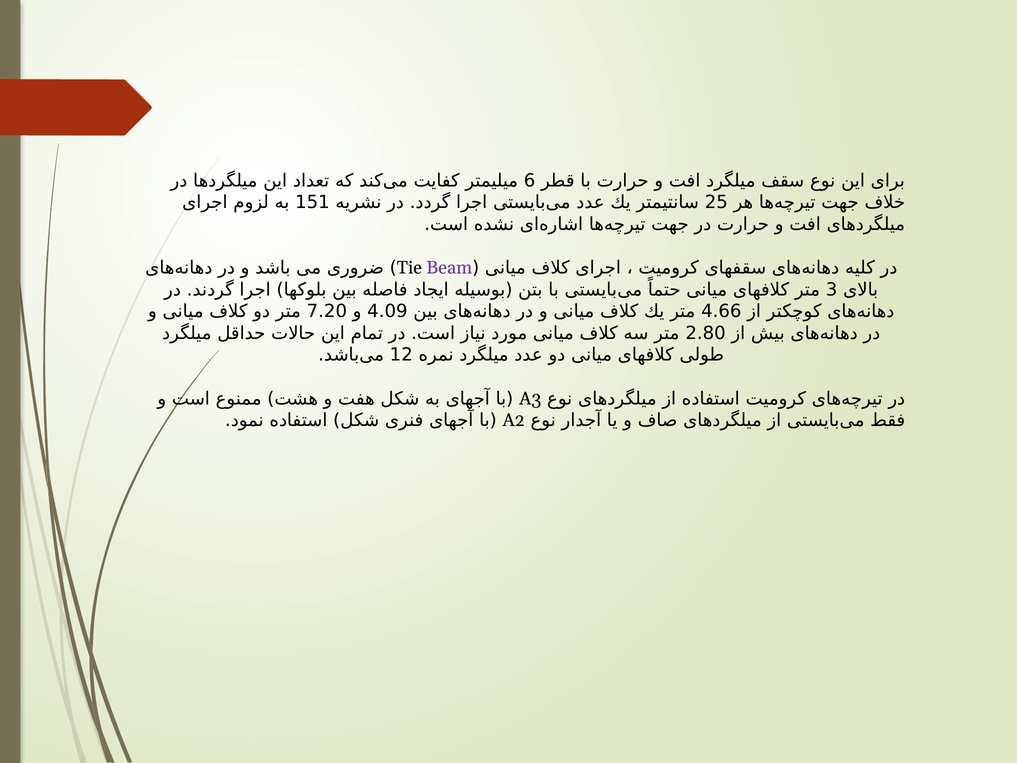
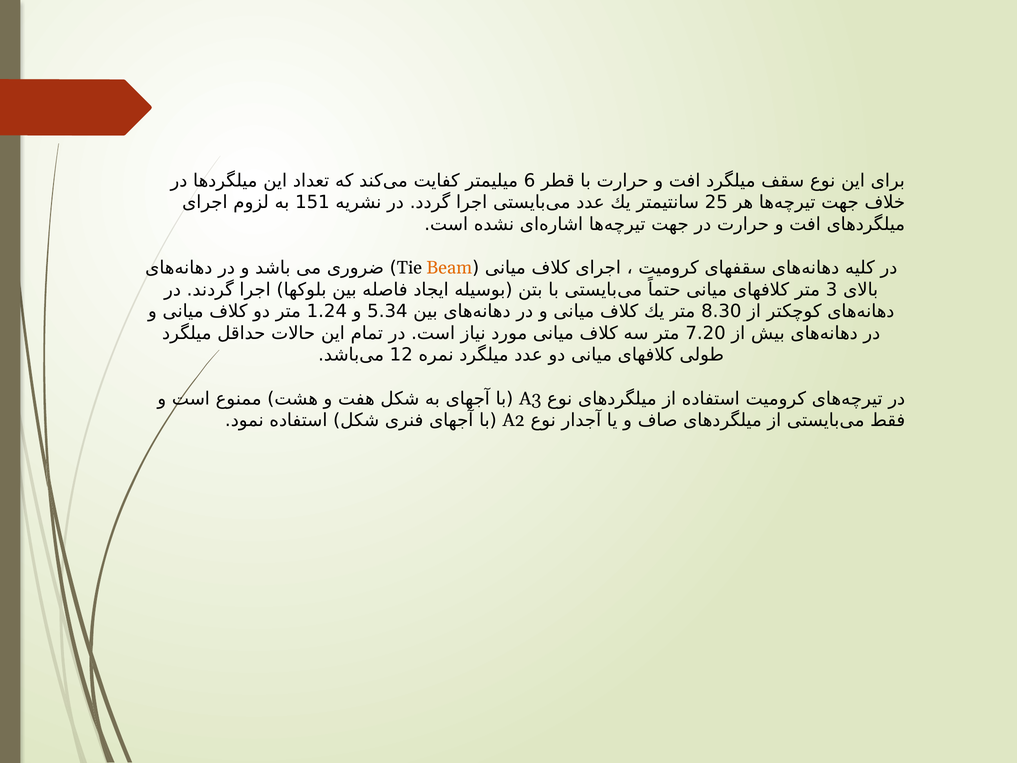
Beam colour: purple -> orange
7.20: 7.20 -> 1.24
4.09: 4.09 -> 5.34
4.66: 4.66 -> 8.30
2.80: 2.80 -> 7.20
